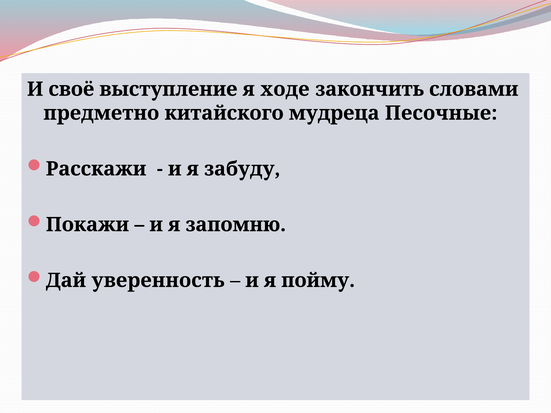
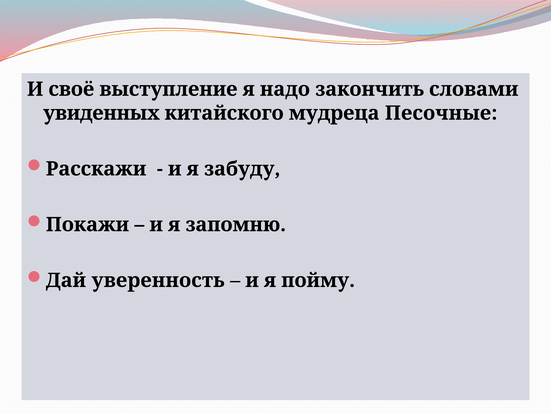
ходе: ходе -> надо
предметно: предметно -> увиденных
